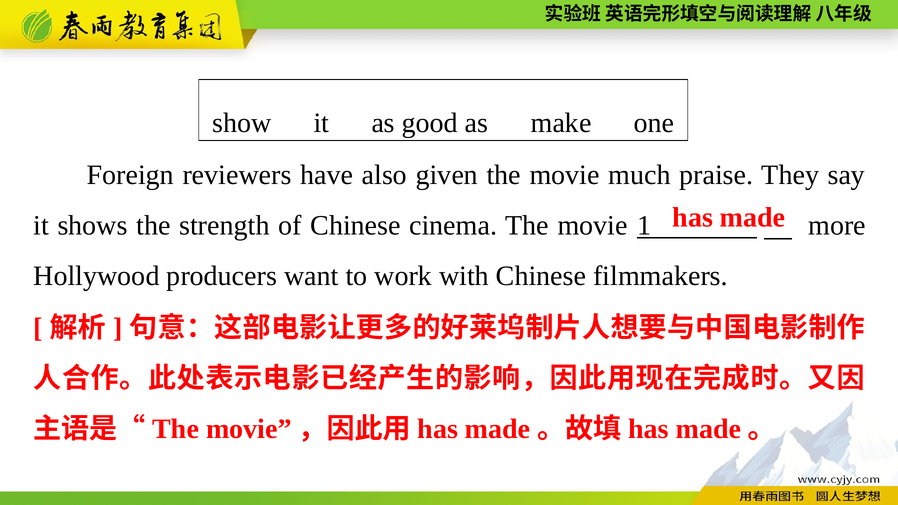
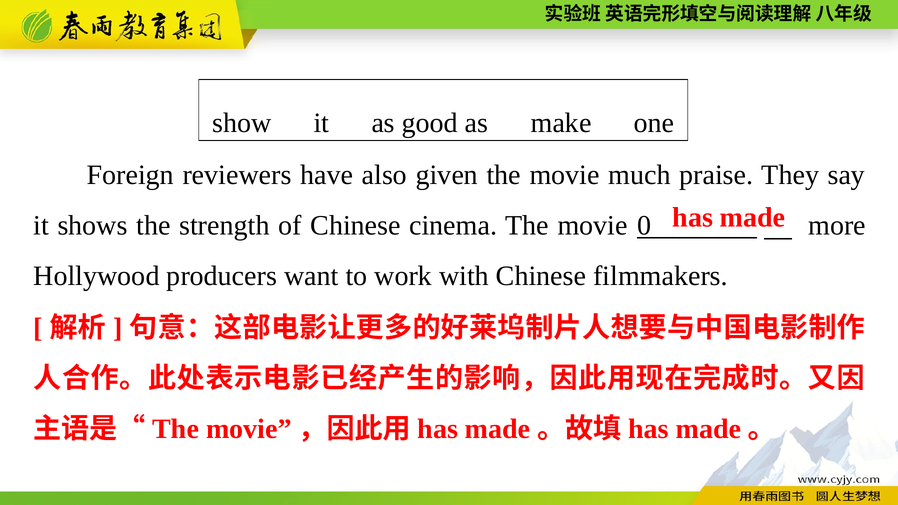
1: 1 -> 0
